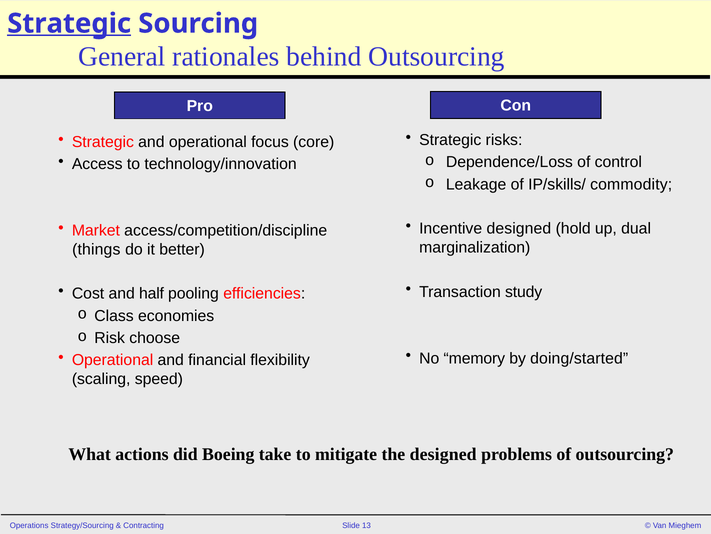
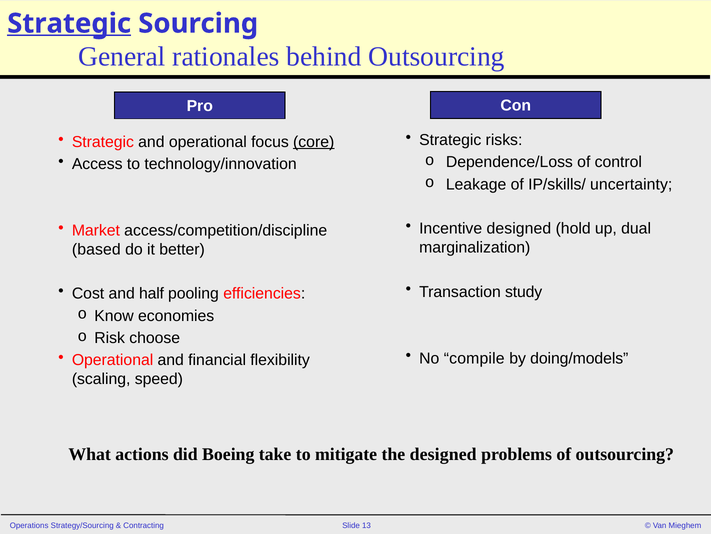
core underline: none -> present
commodity: commodity -> uncertainty
things: things -> based
Class: Class -> Know
memory: memory -> compile
doing/started: doing/started -> doing/models
